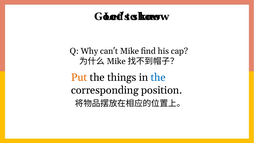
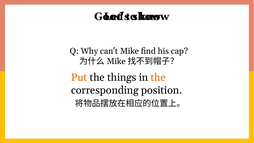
the at (158, 77) colour: blue -> orange
